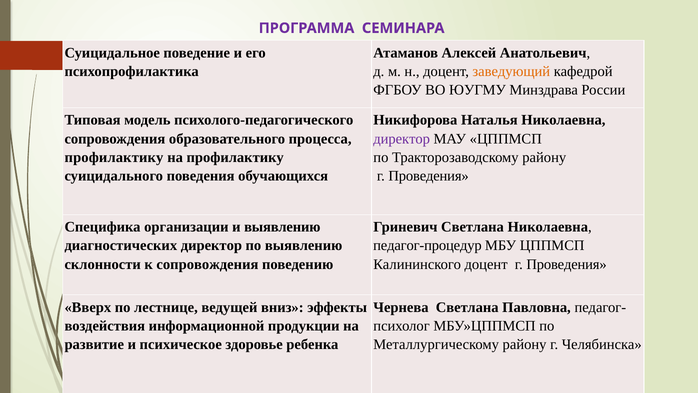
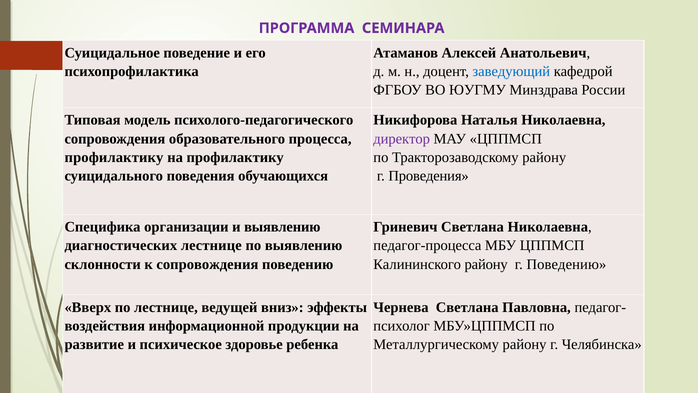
заведующий colour: orange -> blue
диагностических директор: директор -> лестнице
педагог-процедур: педагог-процедур -> педагог-процесса
Калининского доцент: доцент -> району
Проведения at (567, 264): Проведения -> Поведению
